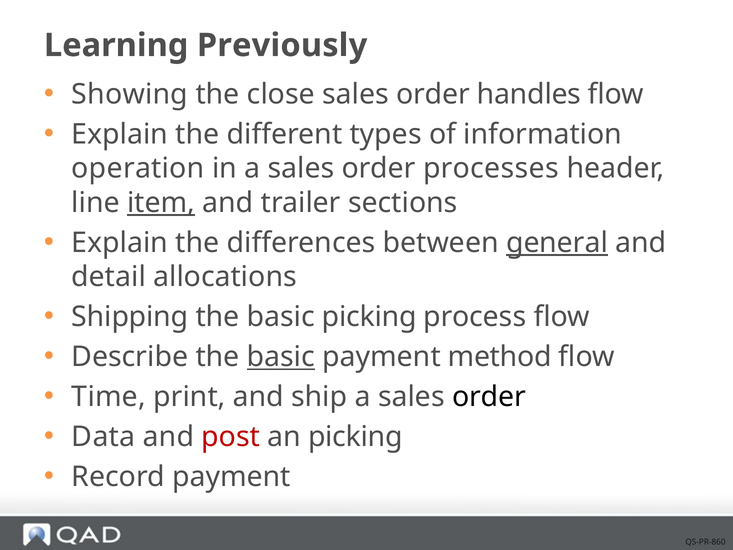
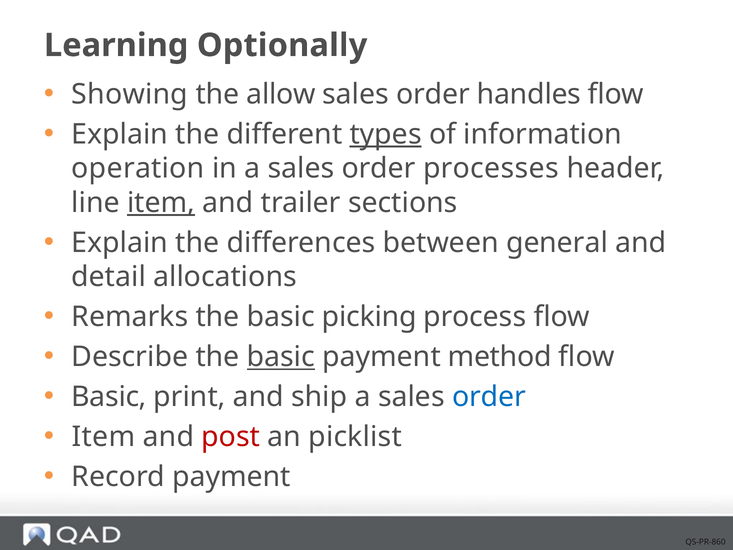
Previously: Previously -> Optionally
close: close -> allow
types underline: none -> present
general underline: present -> none
Shipping: Shipping -> Remarks
Time at (109, 397): Time -> Basic
order at (489, 397) colour: black -> blue
Data at (103, 437): Data -> Item
an picking: picking -> picklist
